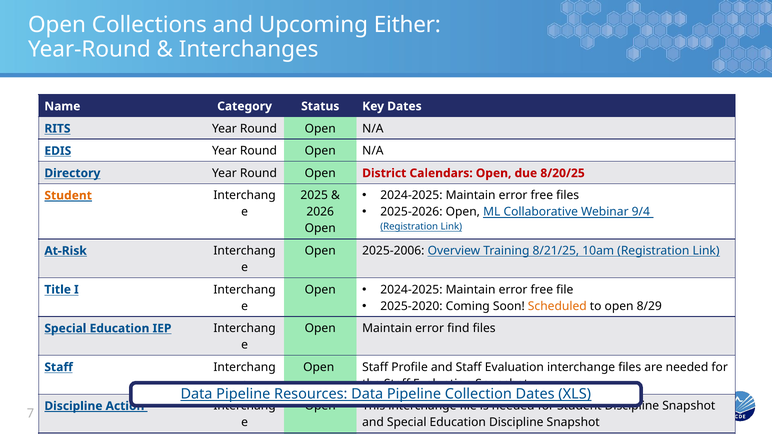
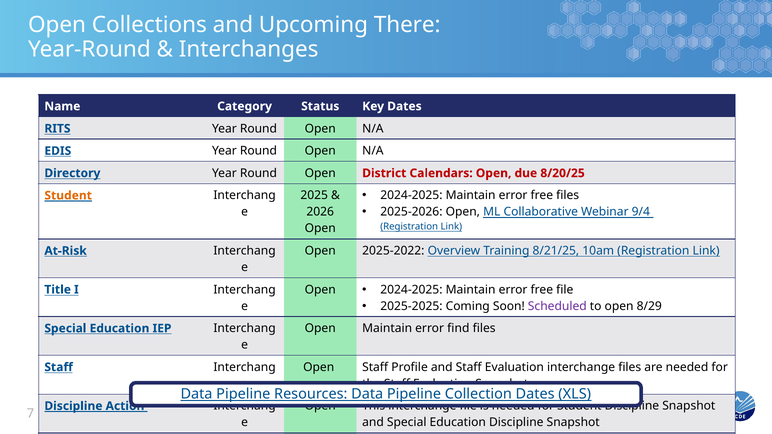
Either: Either -> There
2025-2006: 2025-2006 -> 2025-2022
2025-2020: 2025-2020 -> 2025-2025
Scheduled colour: orange -> purple
